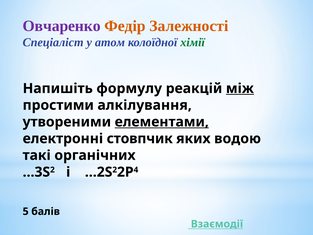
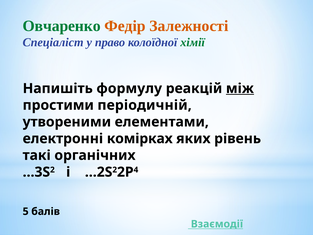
Овчаренко colour: purple -> green
атом: атом -> право
алкілування: алкілування -> періодичній
елементами underline: present -> none
стовпчик: стовпчик -> комірках
водою: водою -> рівень
